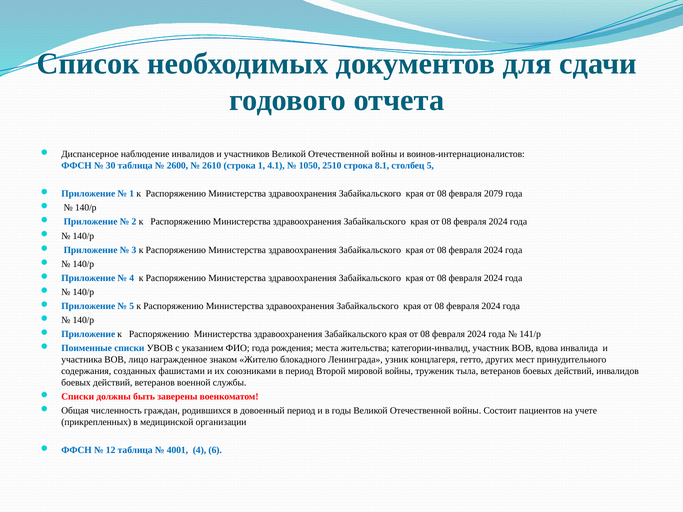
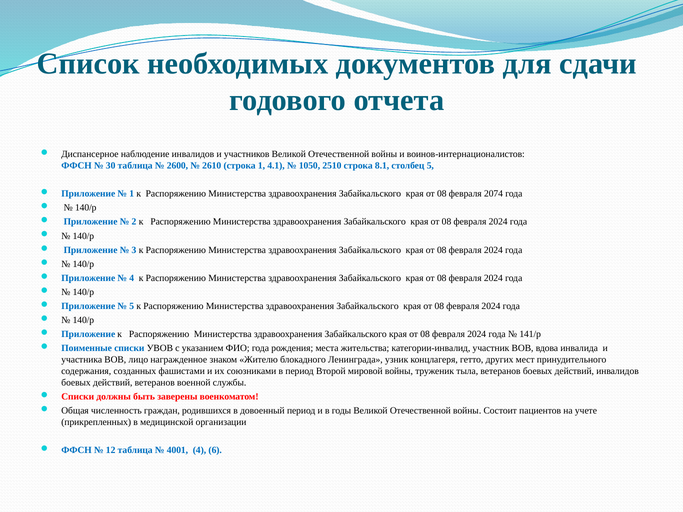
2079: 2079 -> 2074
